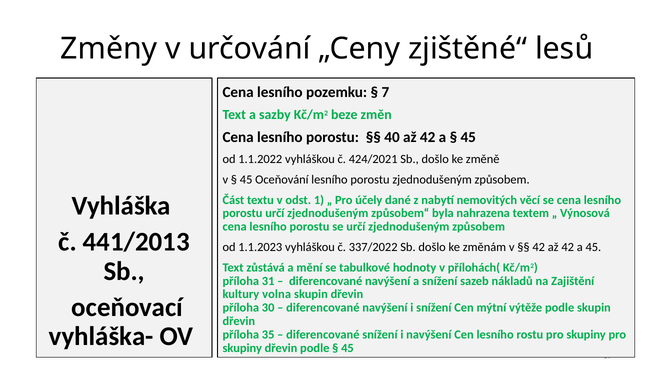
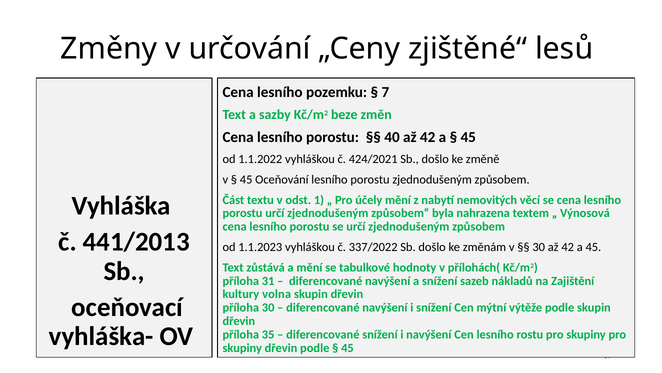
účely dané: dané -> mění
42 at (539, 247): 42 -> 30
